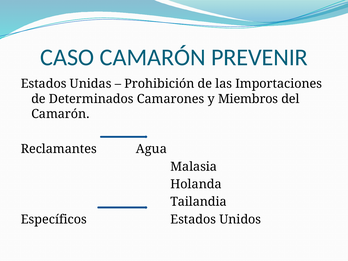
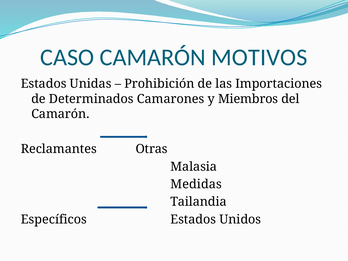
PREVENIR: PREVENIR -> MOTIVOS
Agua: Agua -> Otras
Holanda: Holanda -> Medidas
